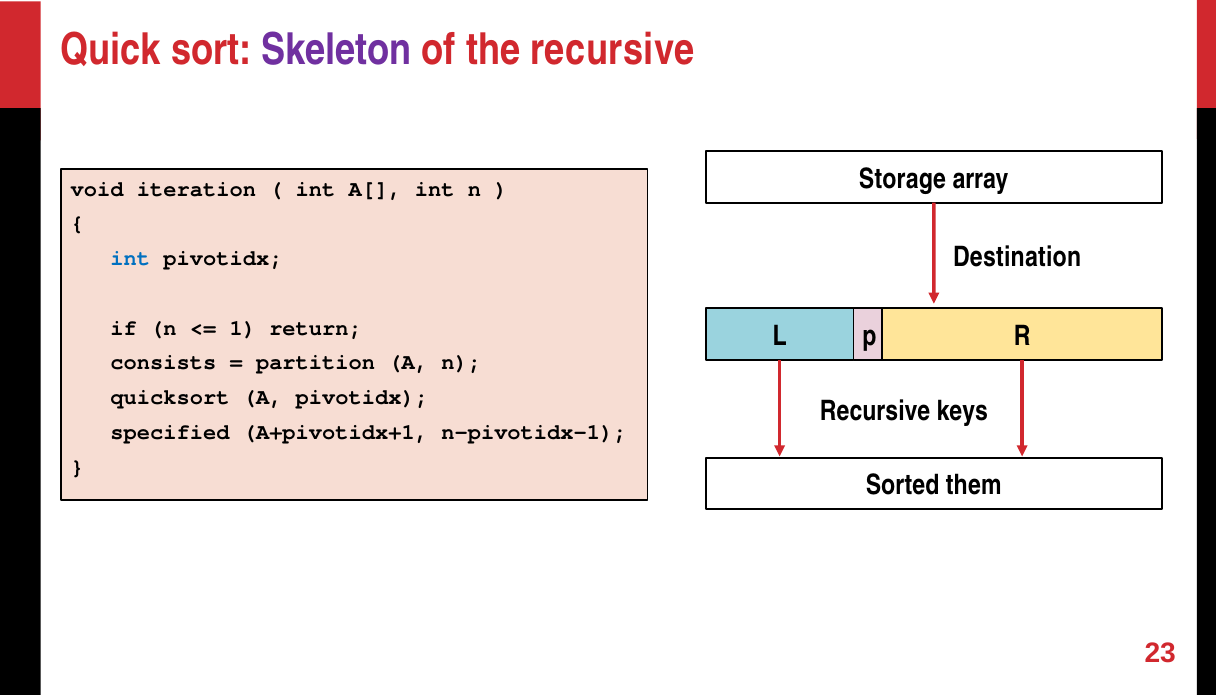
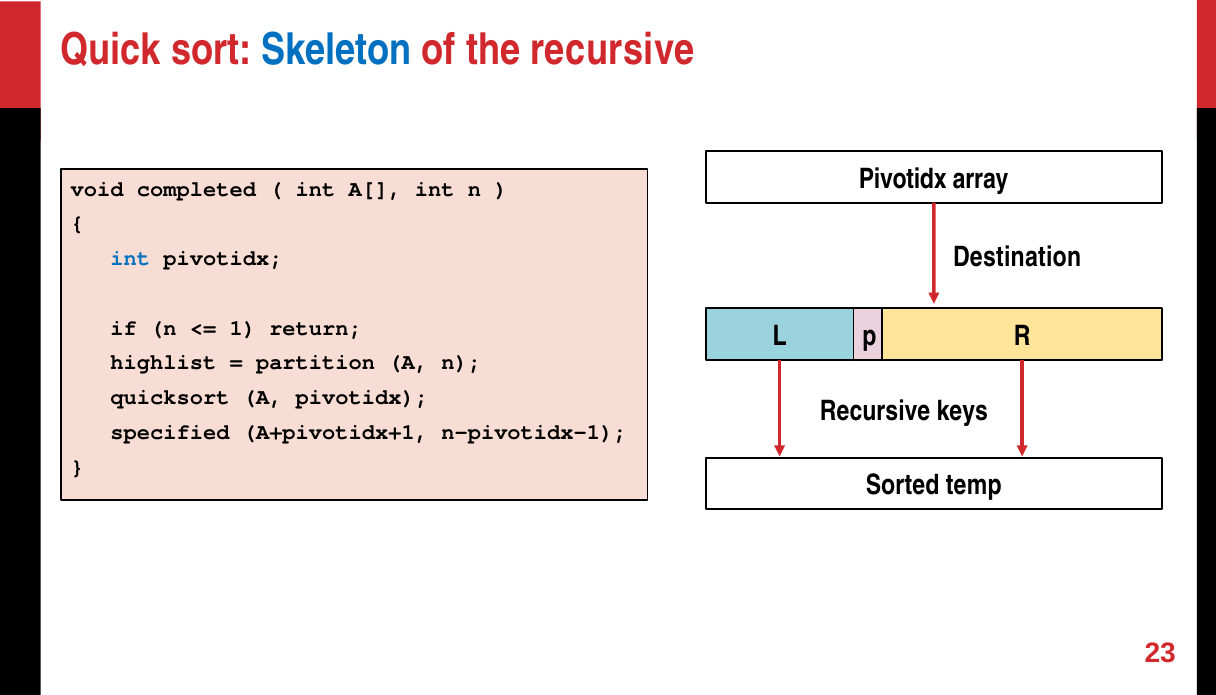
Skeleton colour: purple -> blue
Storage at (902, 179): Storage -> Pivotidx
iteration: iteration -> completed
consists: consists -> highlist
them: them -> temp
